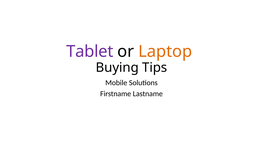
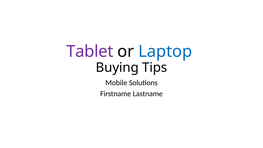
Laptop colour: orange -> blue
